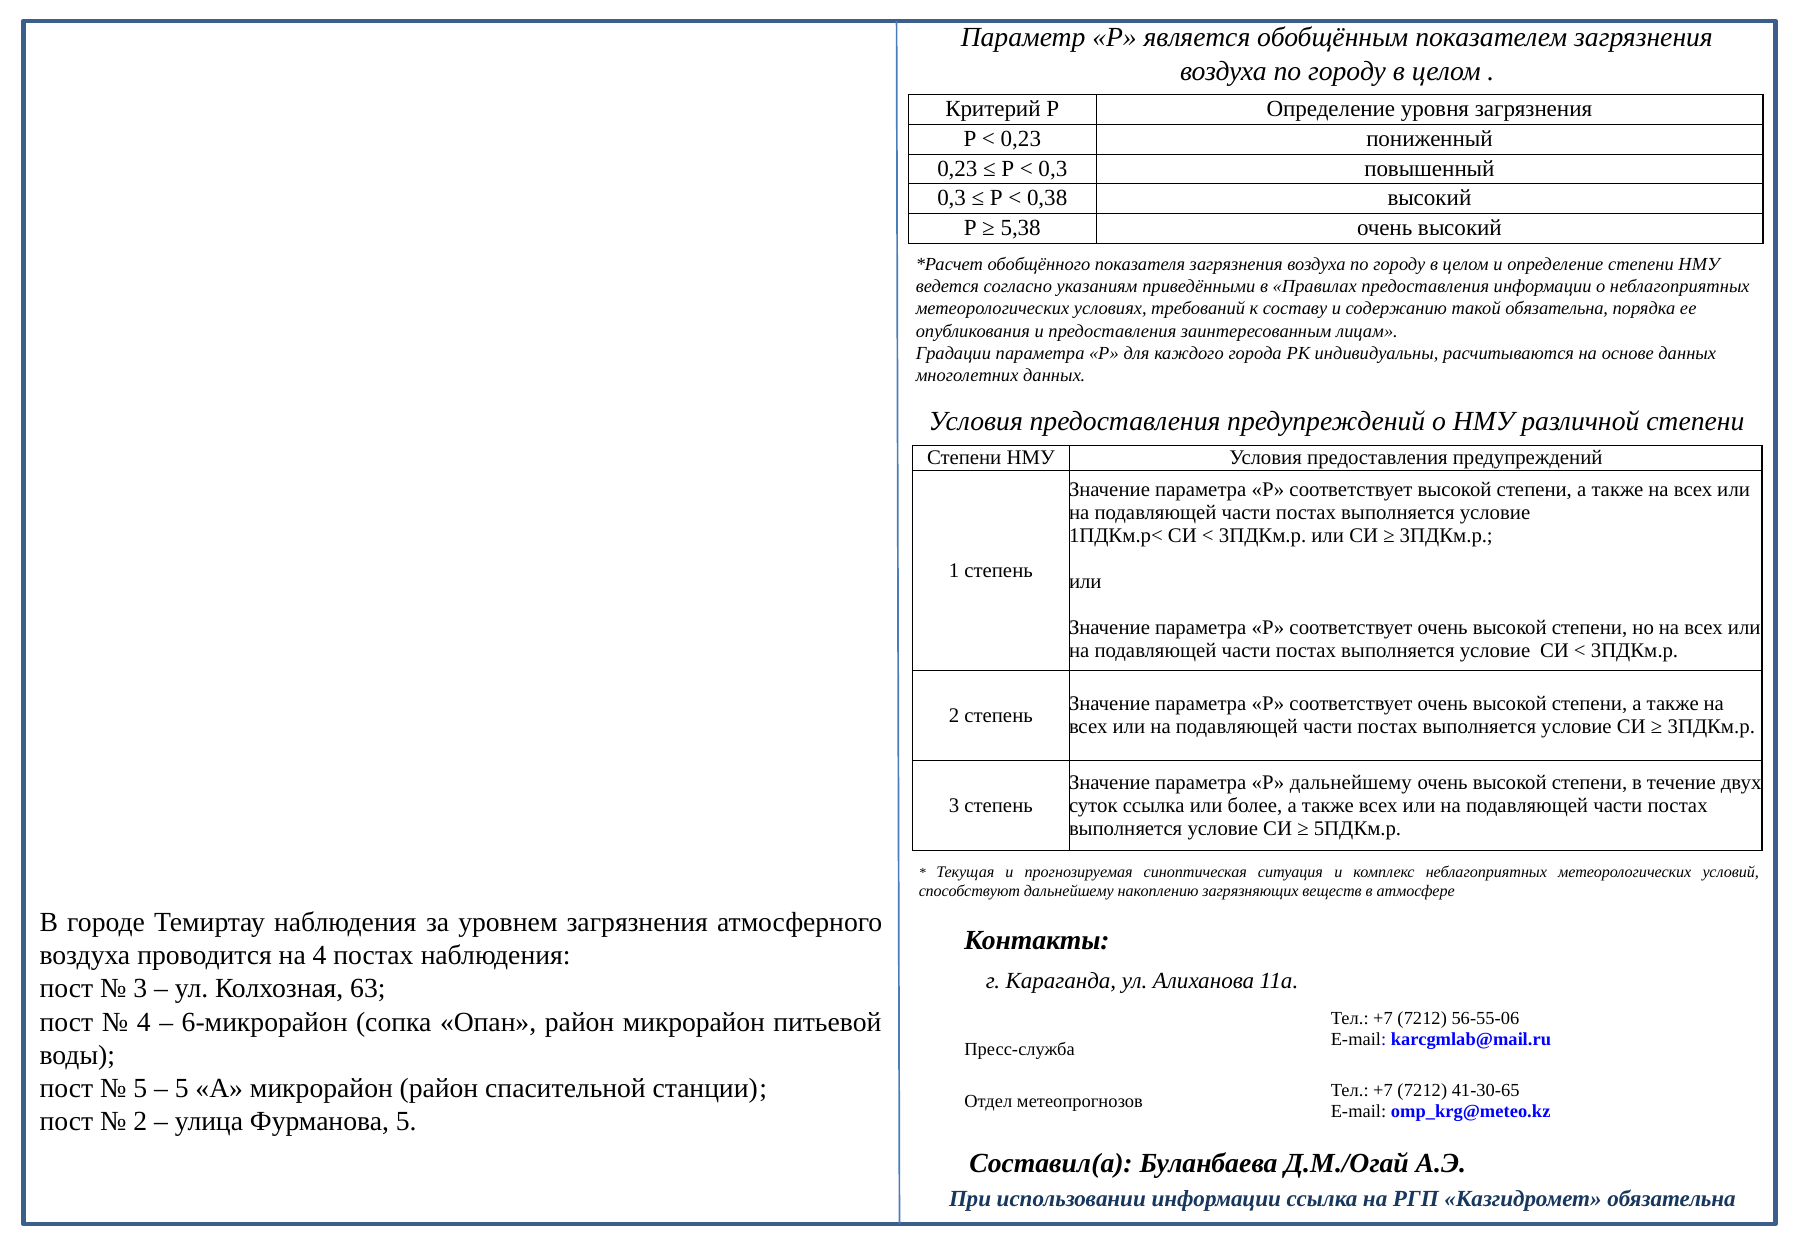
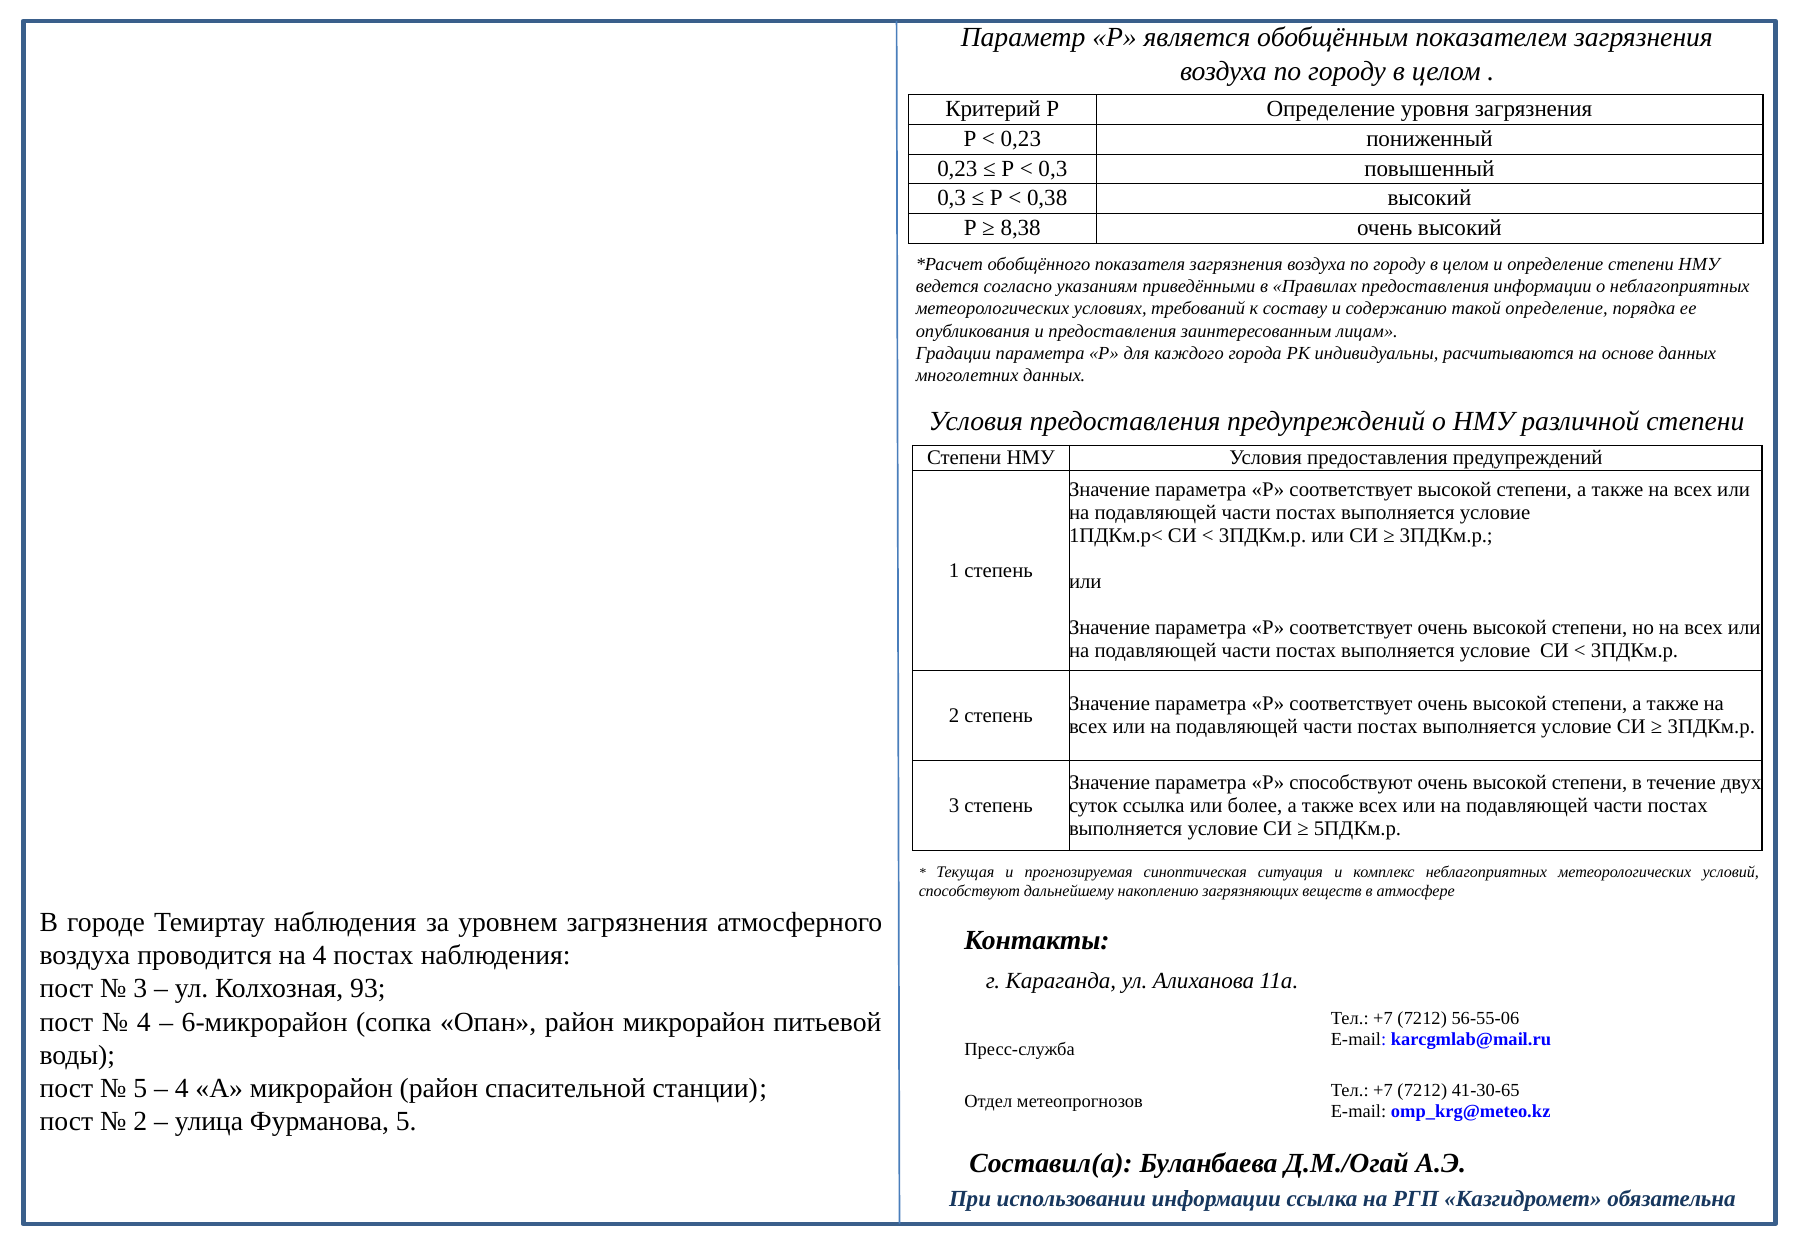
5,38: 5,38 -> 8,38
такой обязательна: обязательна -> определение
Р дальнейшему: дальнейшему -> способствуют
63: 63 -> 93
5 at (182, 1089): 5 -> 4
